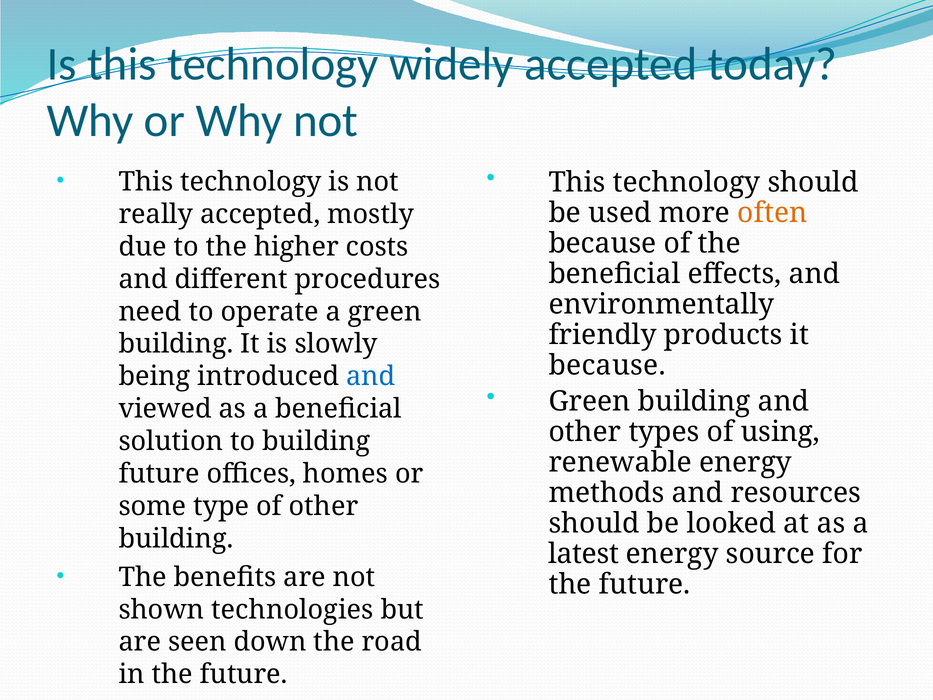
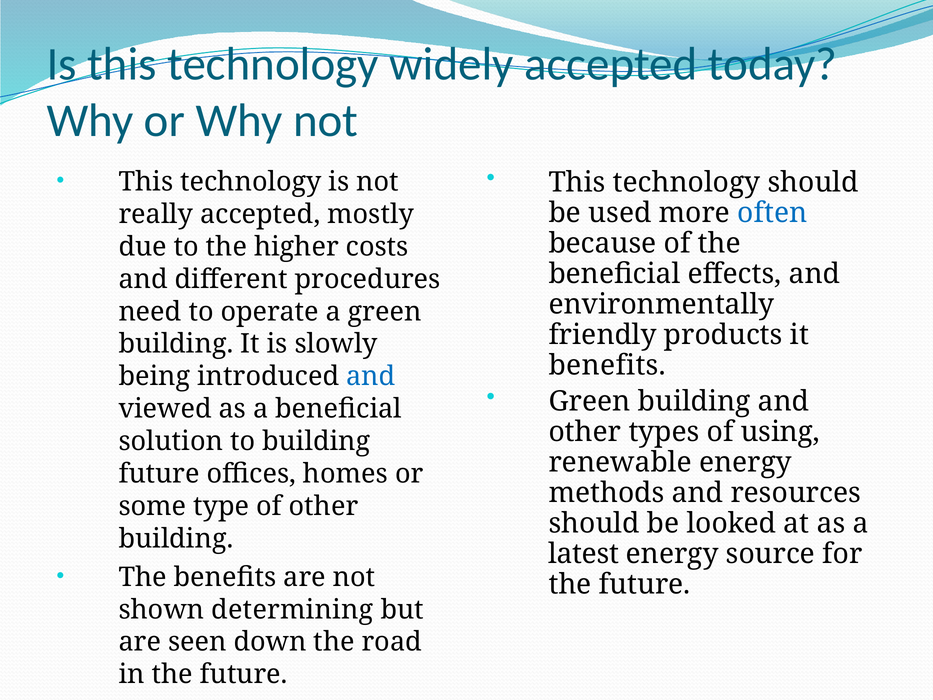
often colour: orange -> blue
because at (607, 365): because -> benefits
technologies: technologies -> determining
